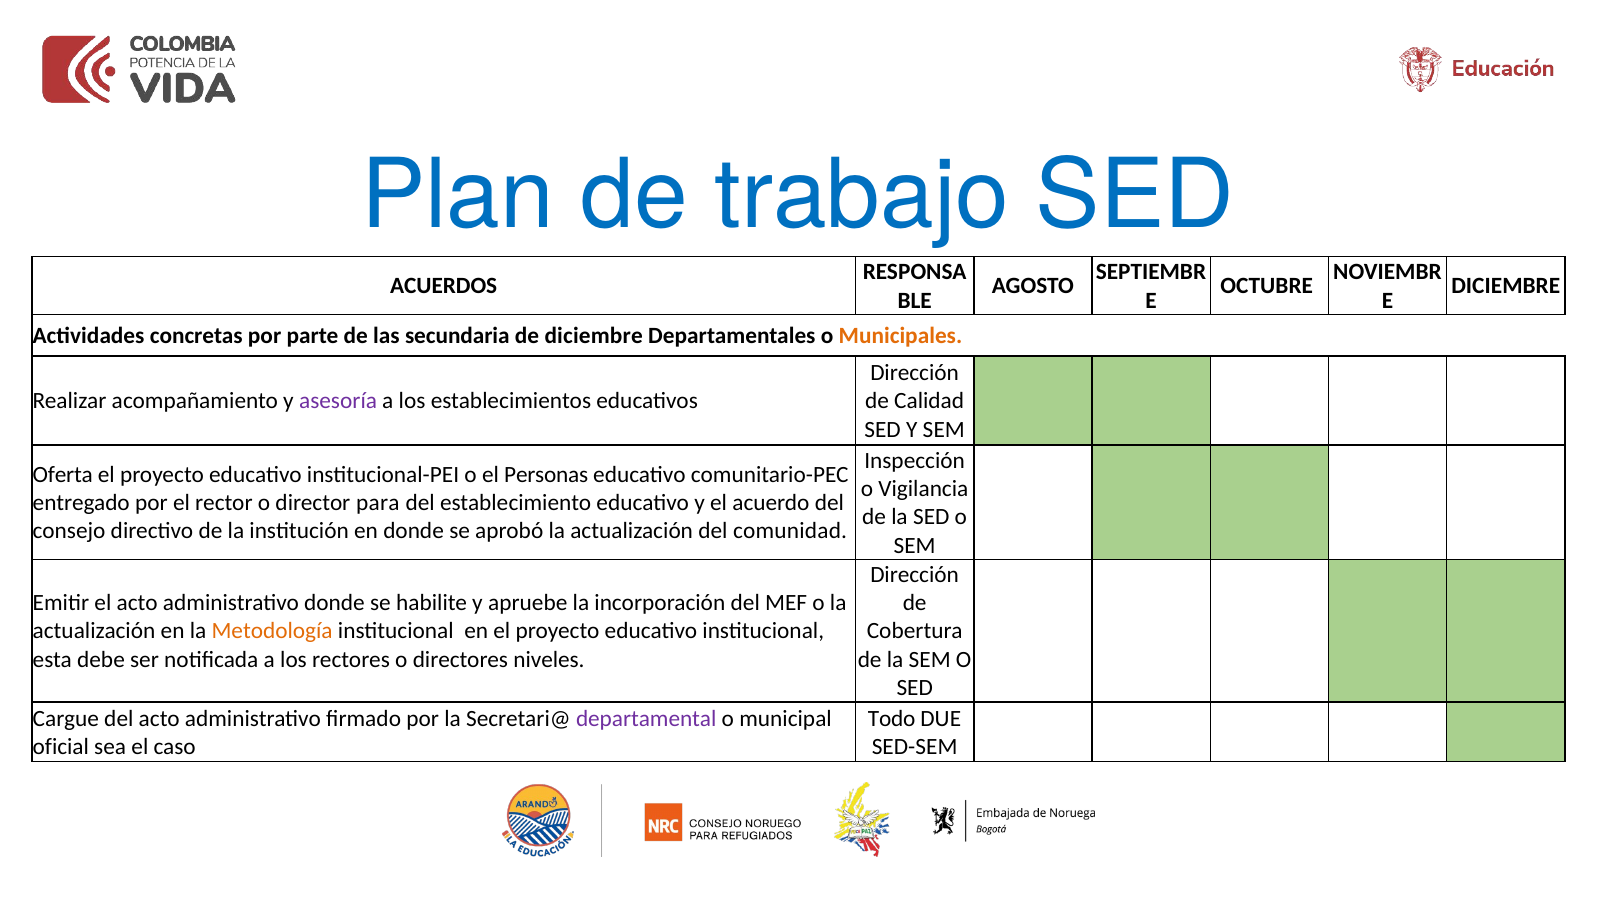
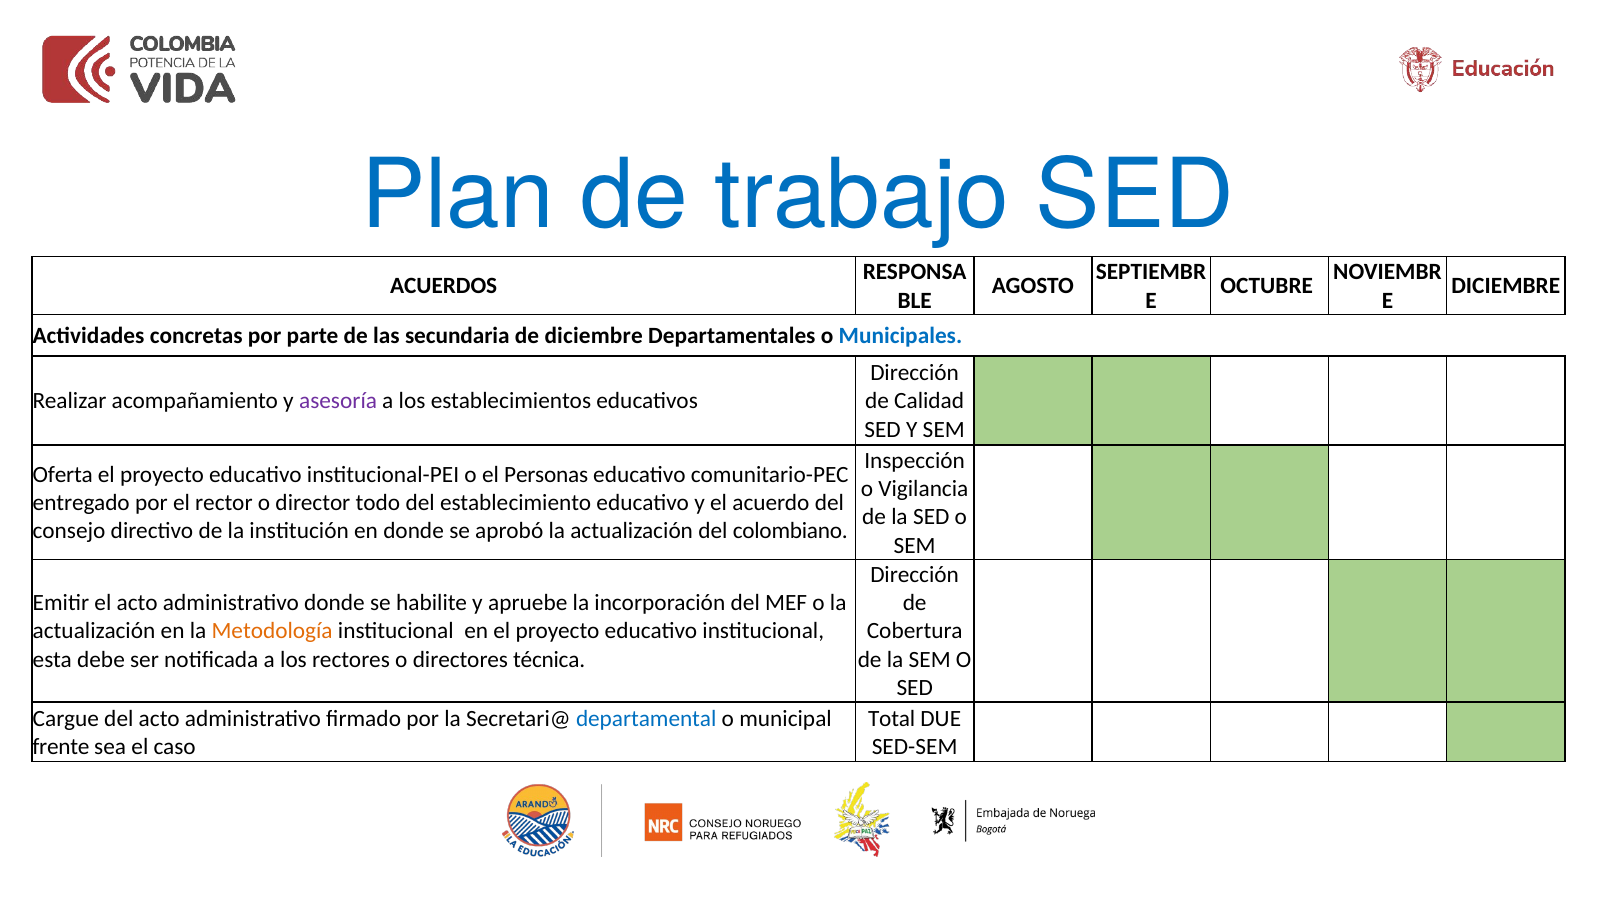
Municipales colour: orange -> blue
para: para -> todo
comunidad: comunidad -> colombiano
niveles: niveles -> técnica
departamental colour: purple -> blue
Todo: Todo -> Total
oficial: oficial -> frente
